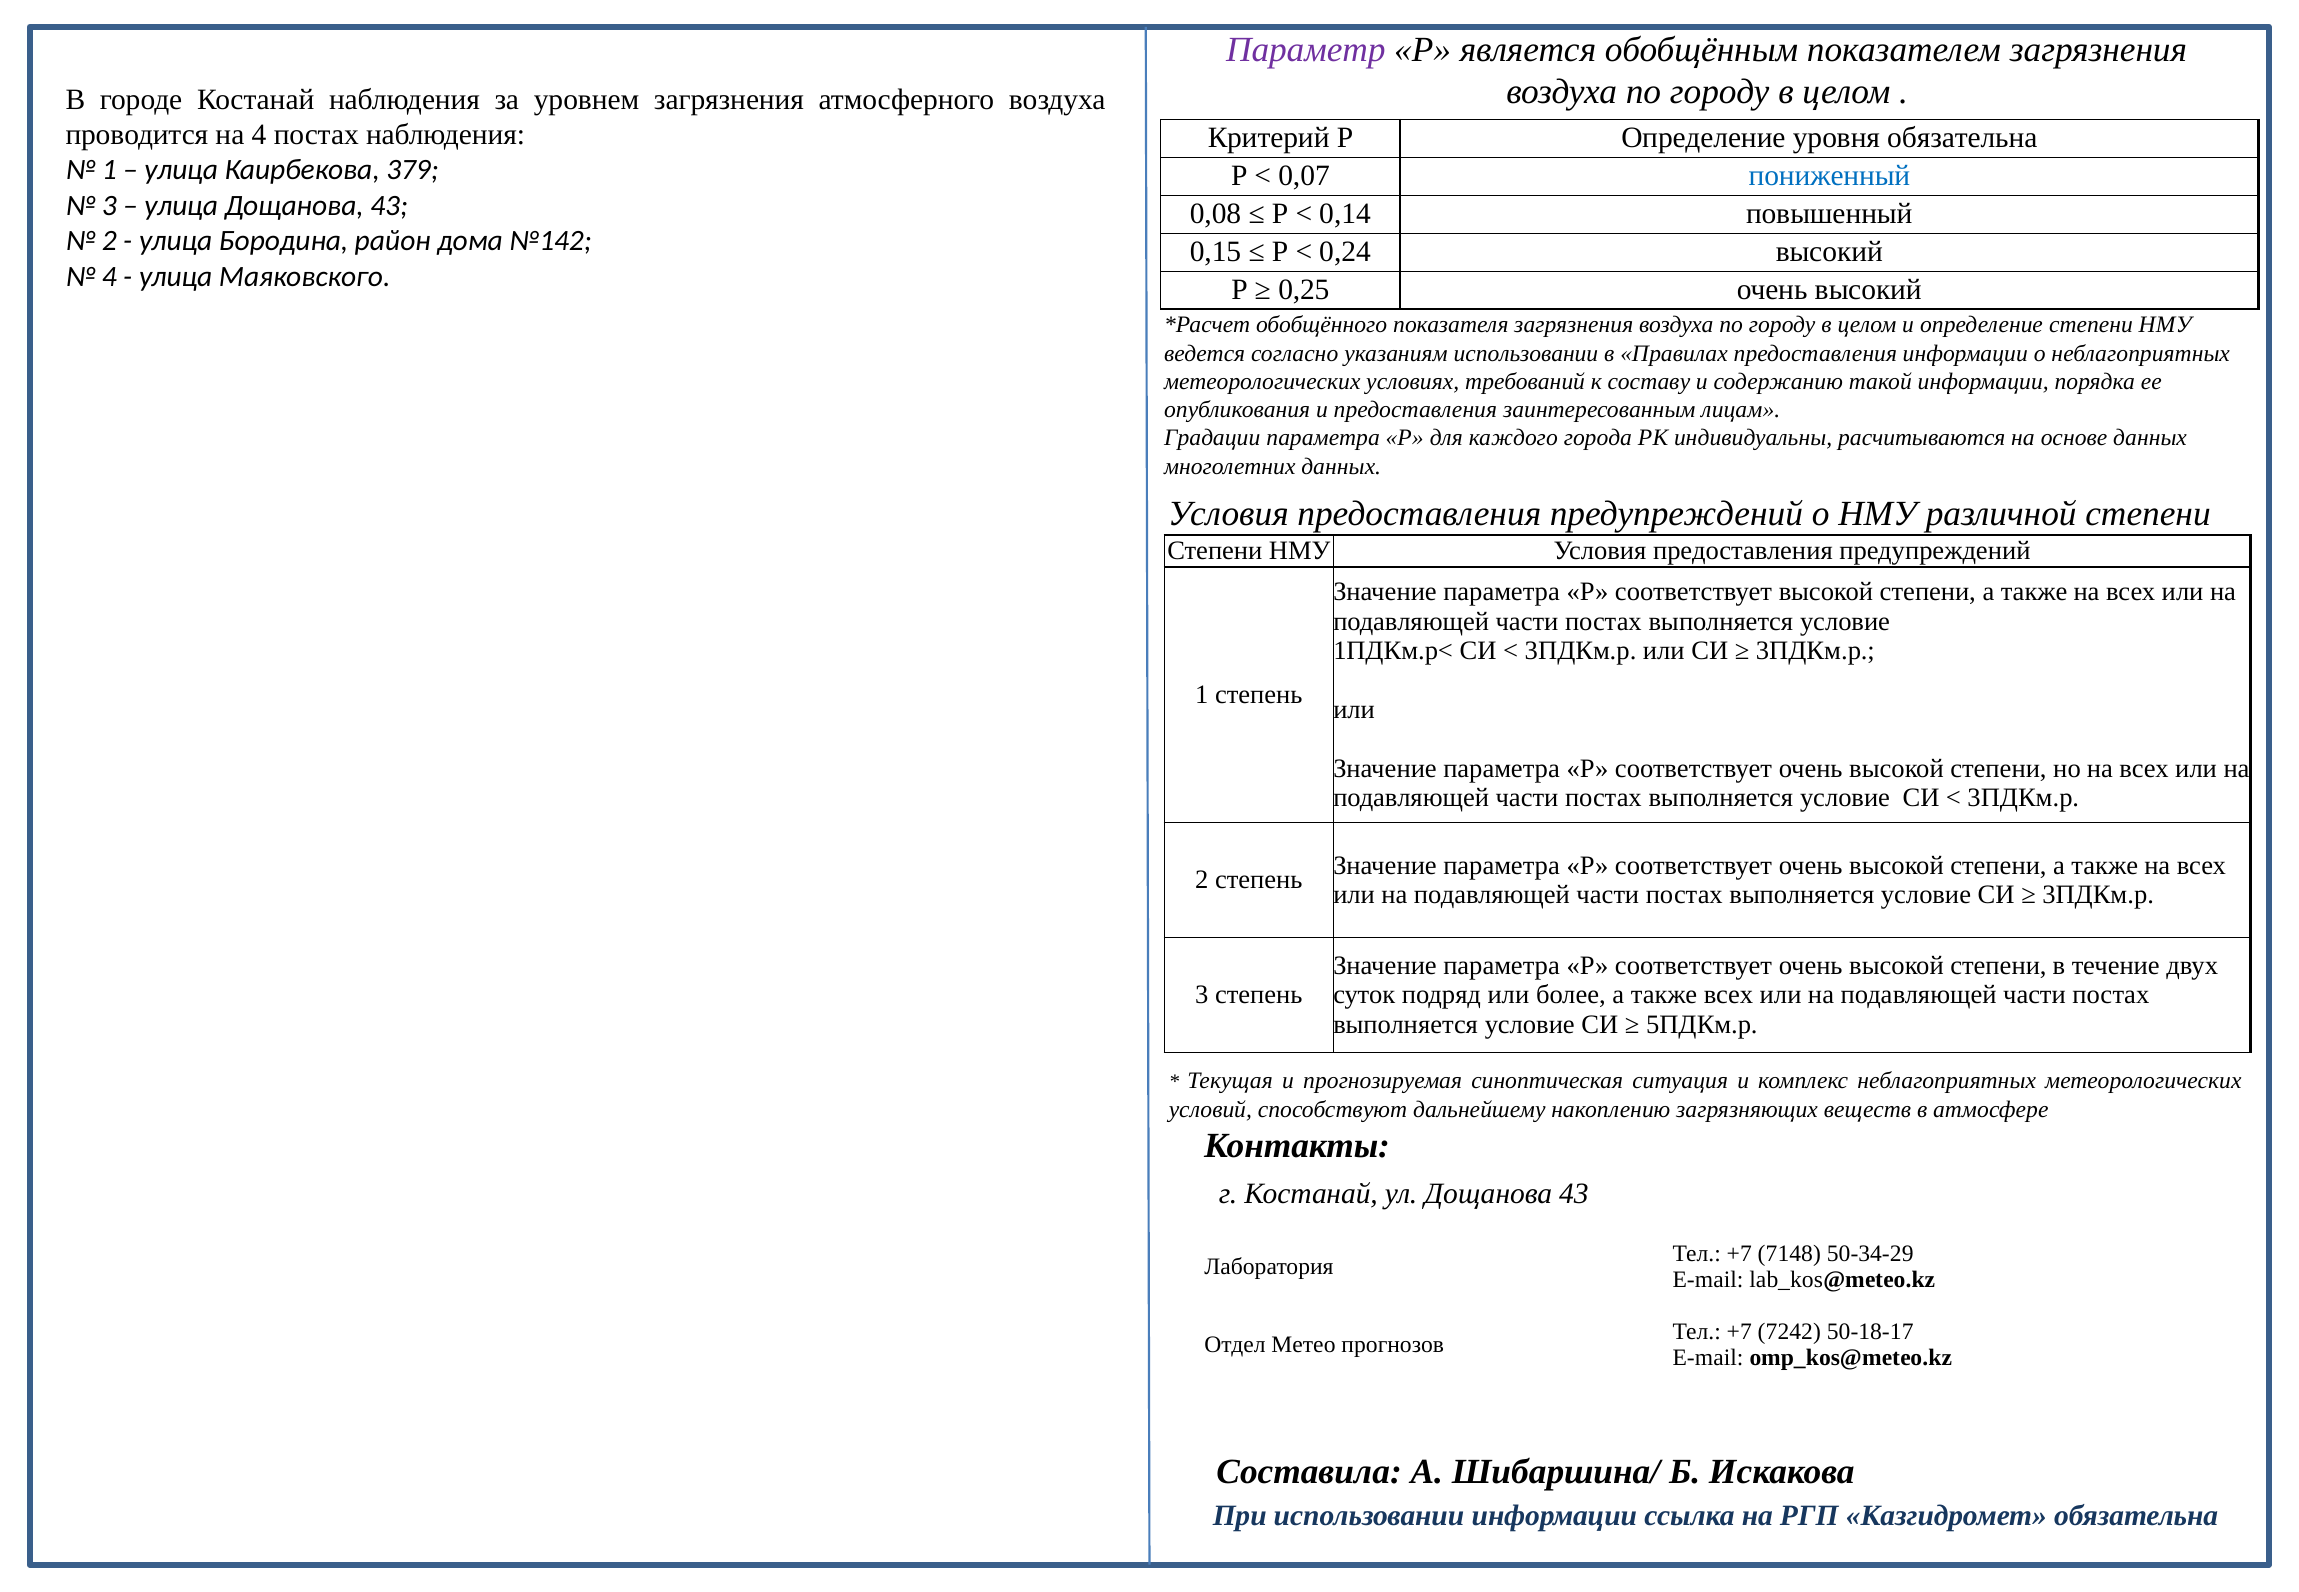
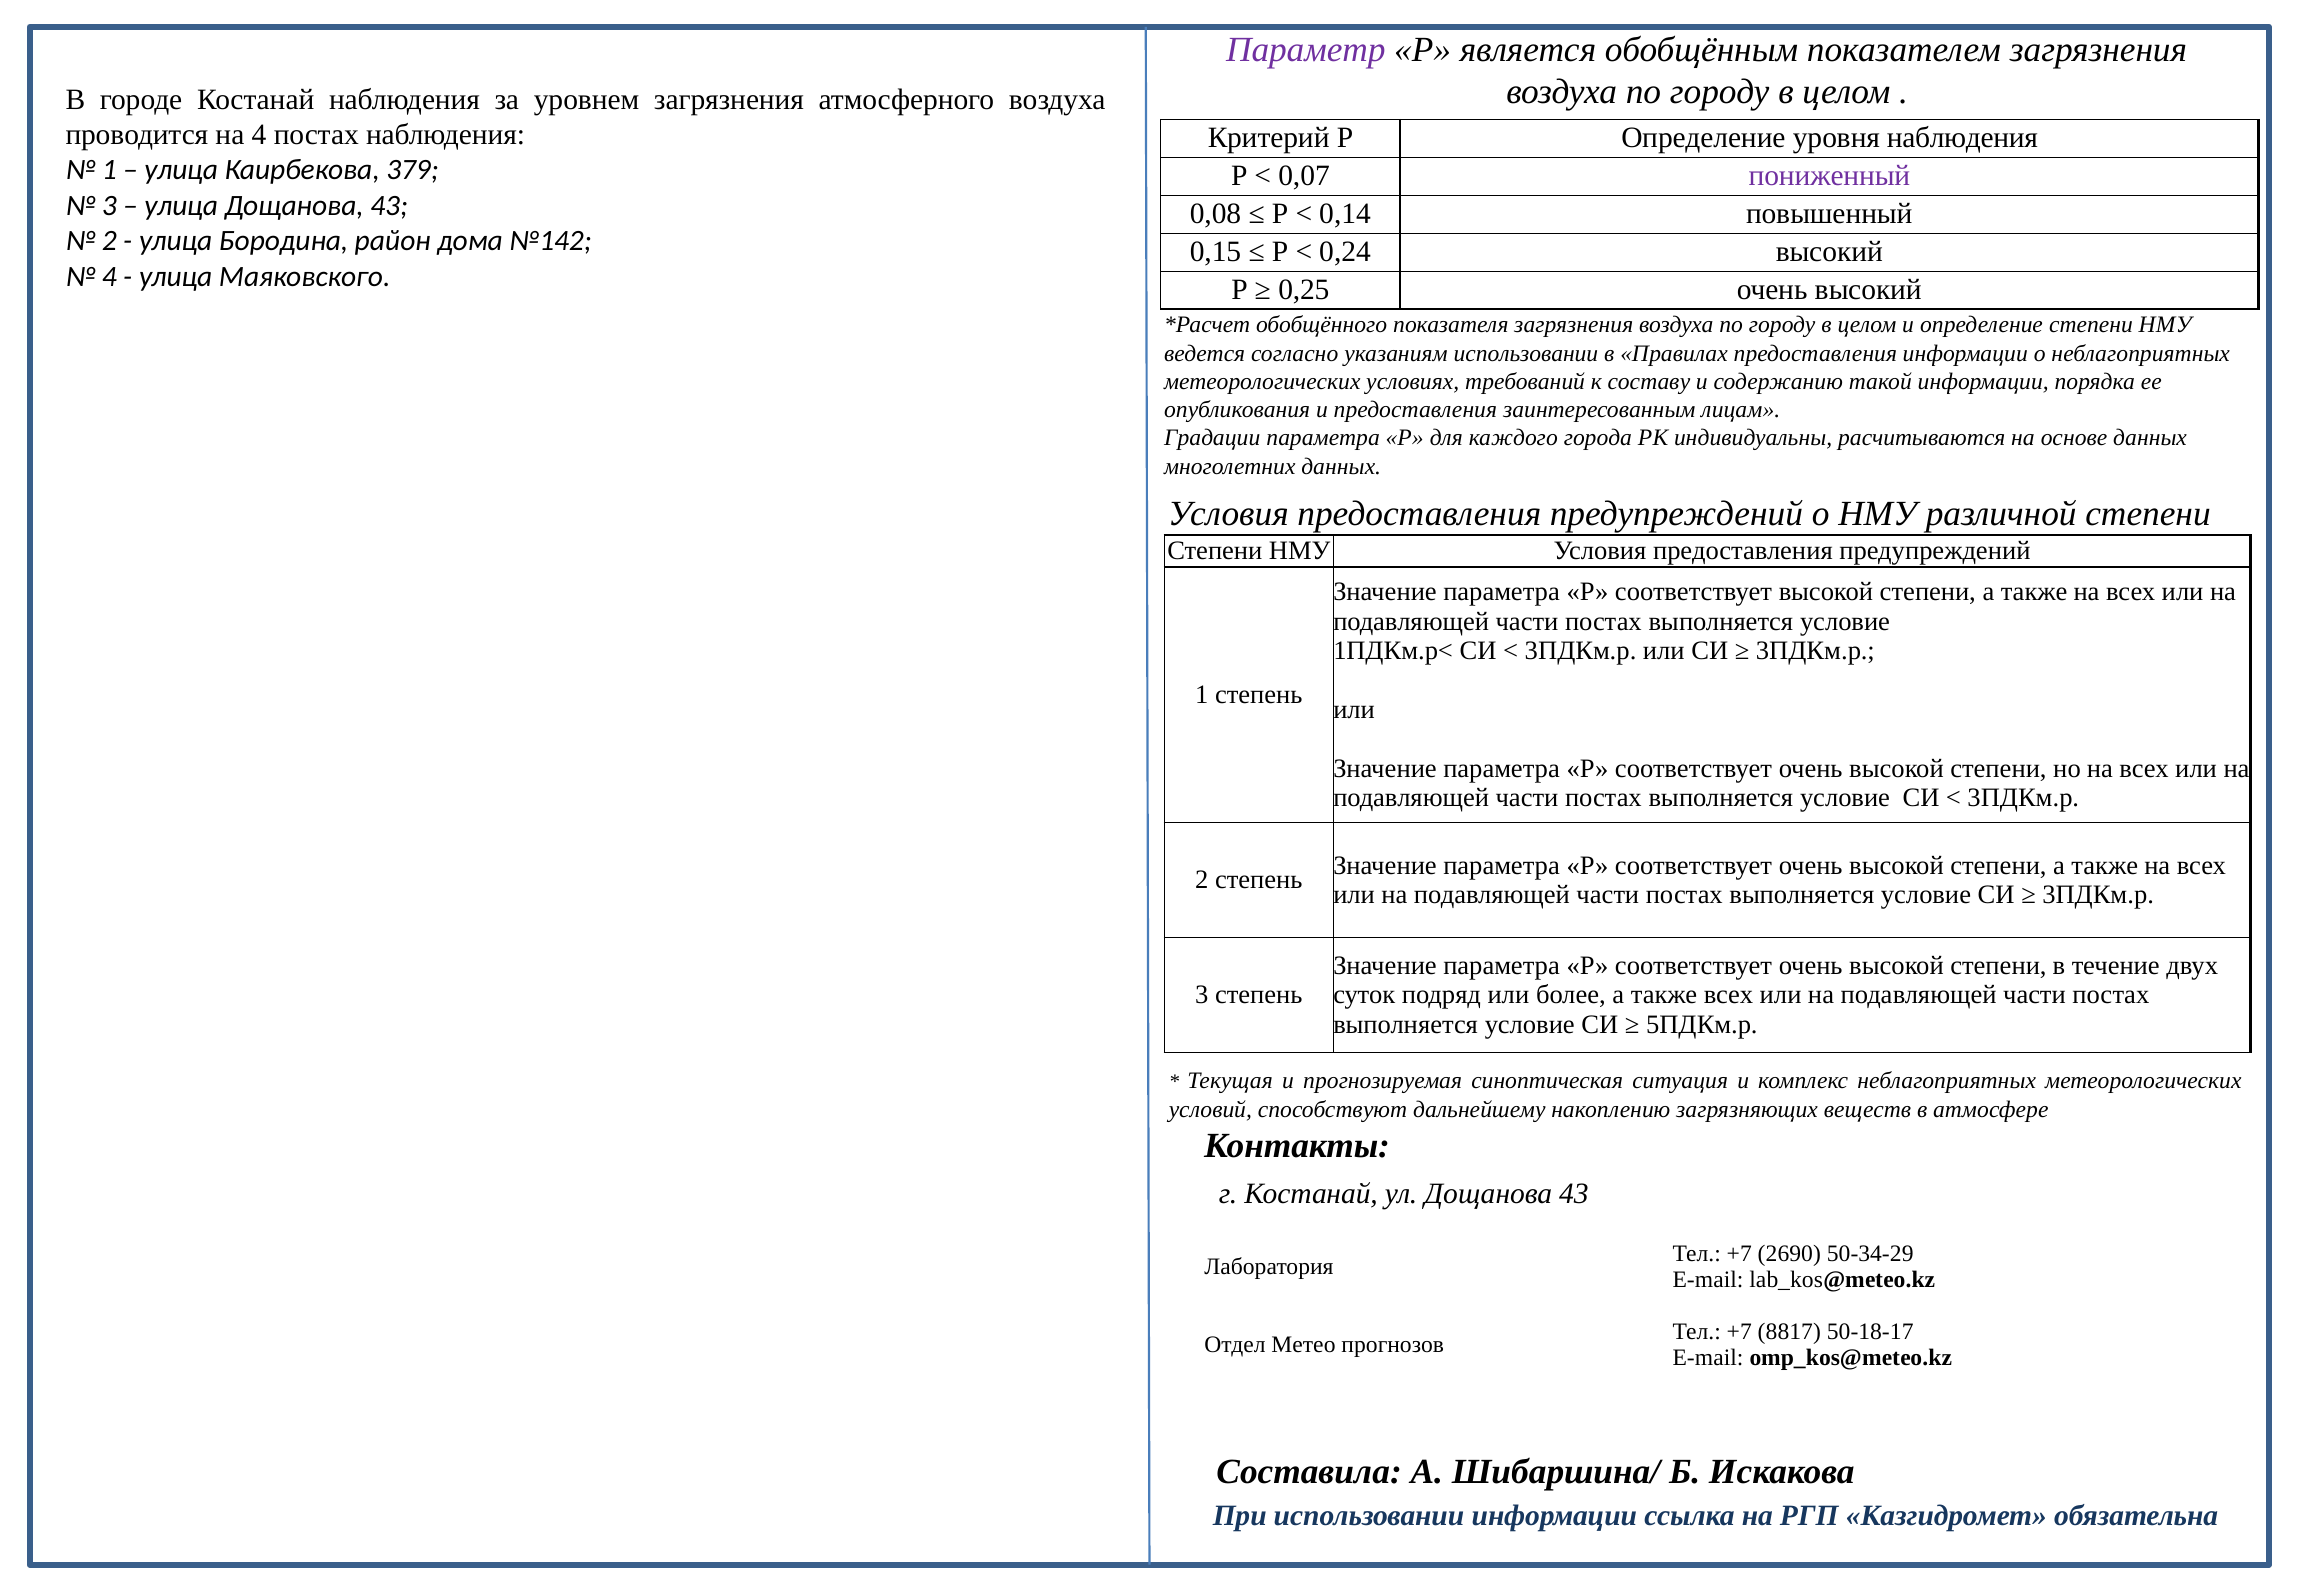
уровня обязательна: обязательна -> наблюдения
пониженный colour: blue -> purple
7148: 7148 -> 2690
7242: 7242 -> 8817
